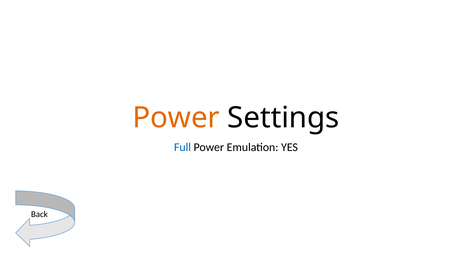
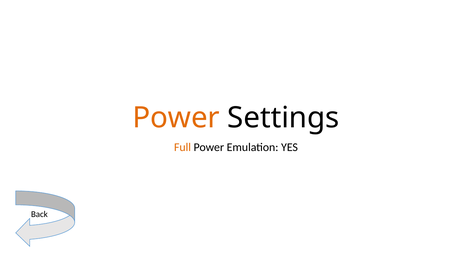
Full colour: blue -> orange
